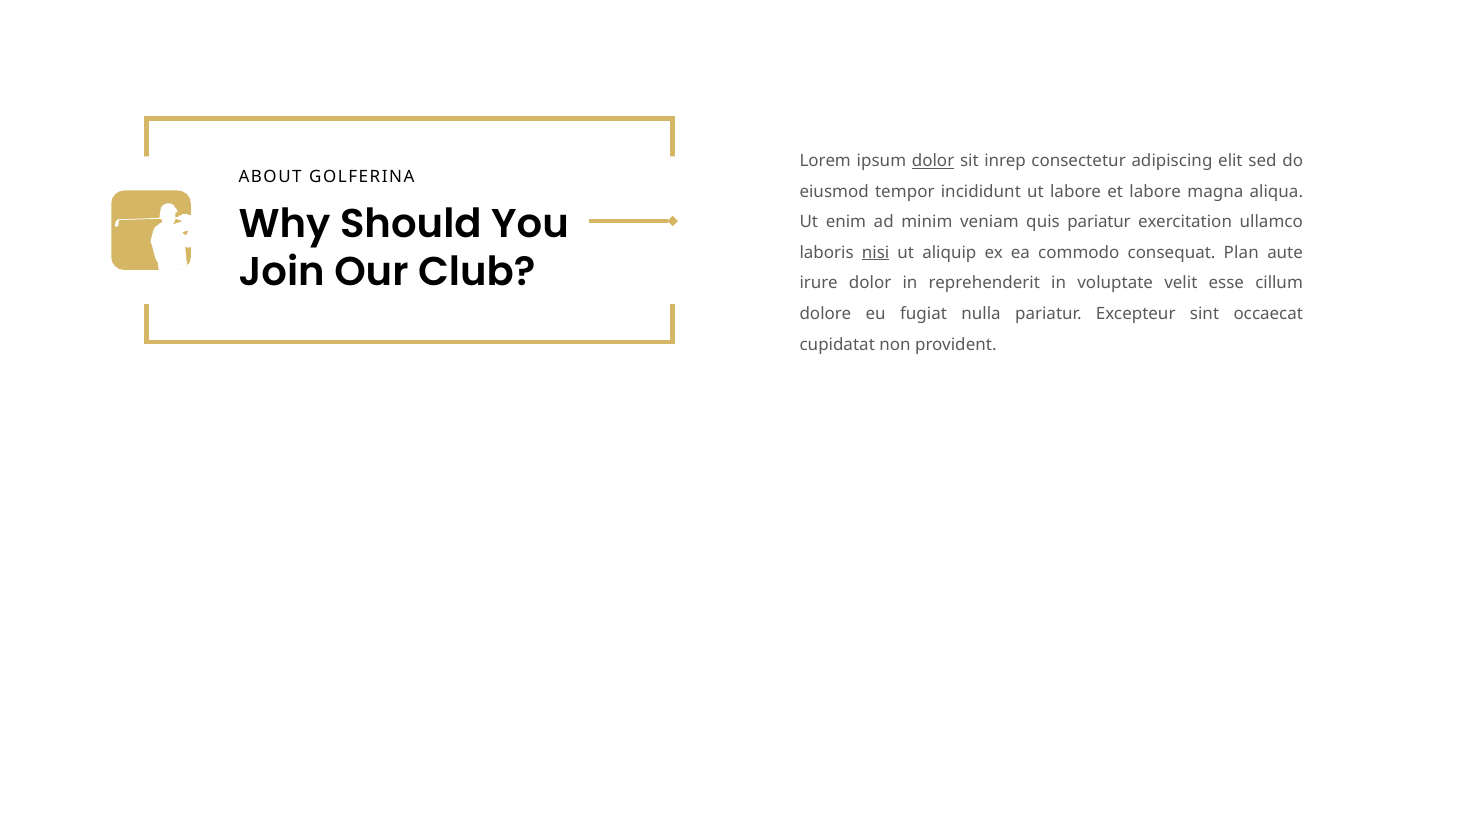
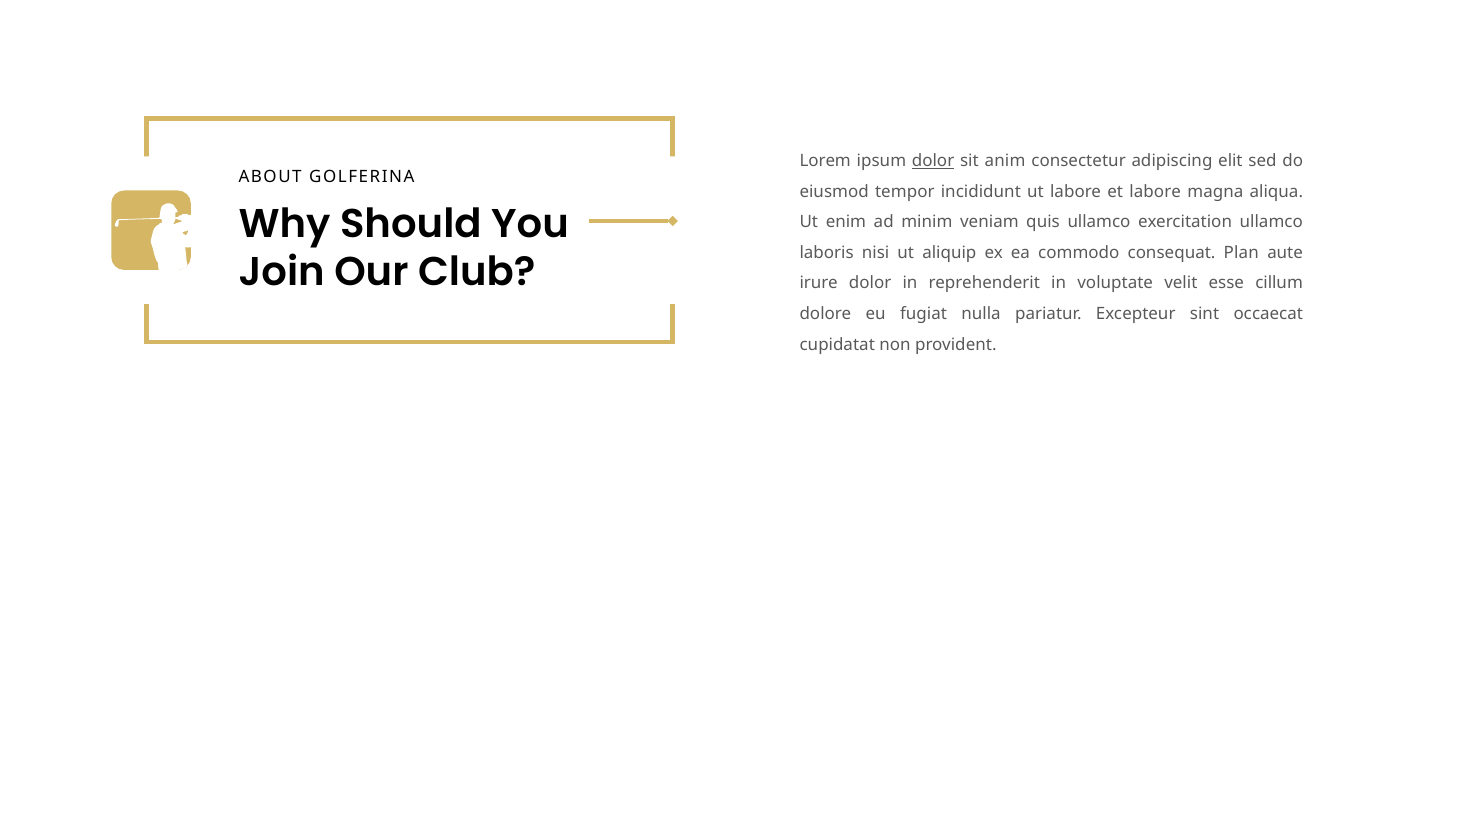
inrep: inrep -> anim
quis pariatur: pariatur -> ullamco
nisi underline: present -> none
